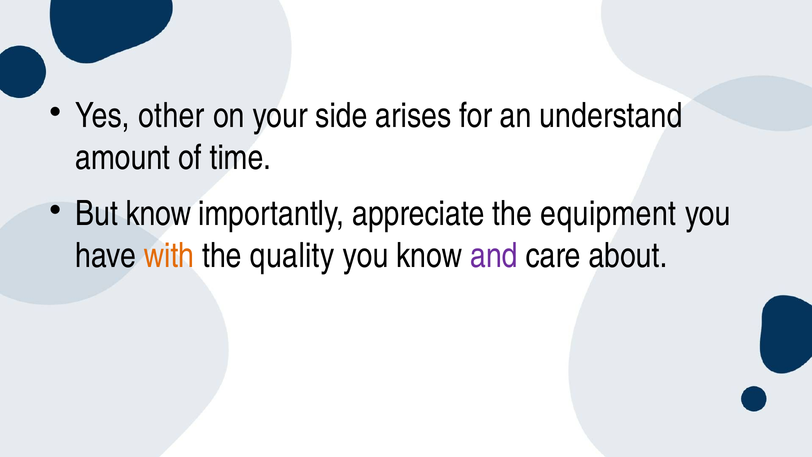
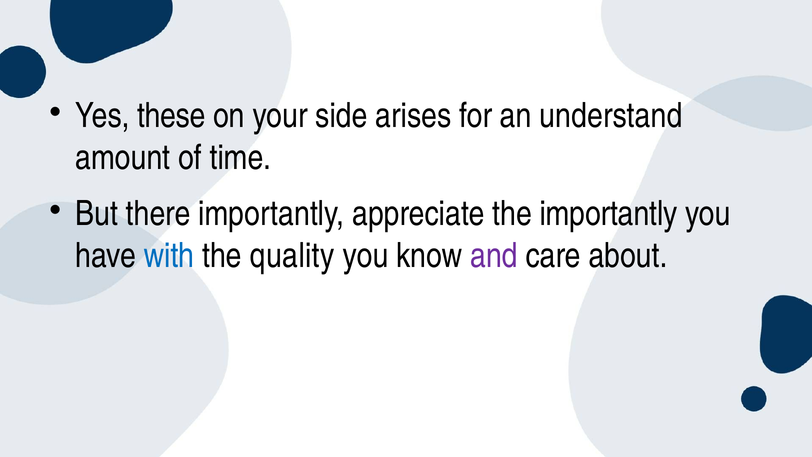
other: other -> these
But know: know -> there
the equipment: equipment -> importantly
with colour: orange -> blue
